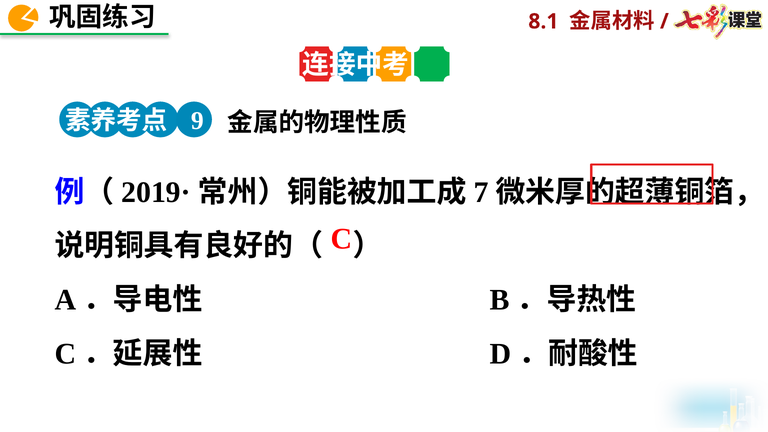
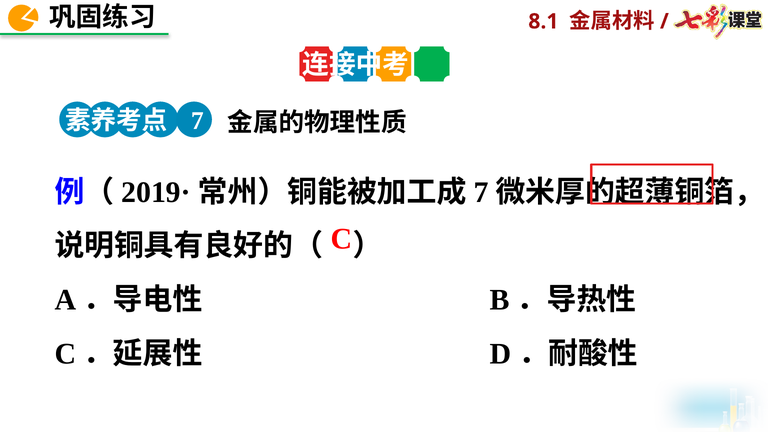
9 at (197, 121): 9 -> 7
